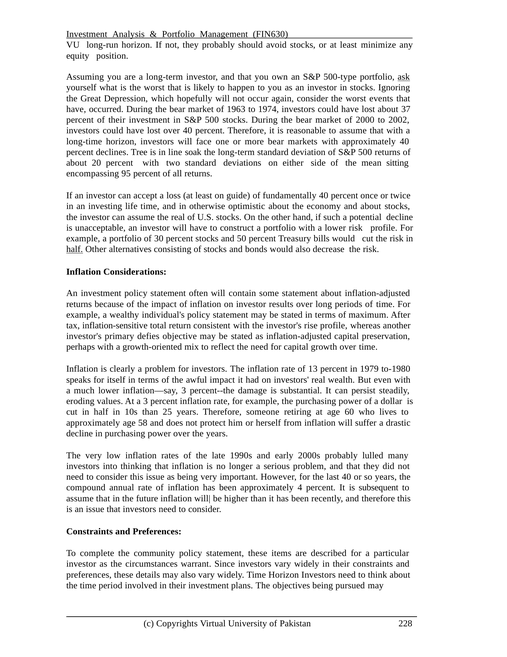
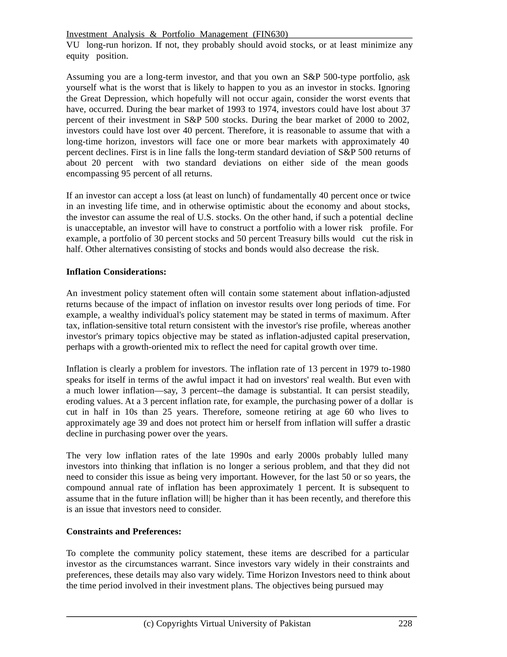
1963: 1963 -> 1993
Tree: Tree -> First
soak: soak -> falls
sitting: sitting -> goods
guide: guide -> lunch
half at (75, 249) underline: present -> none
defies: defies -> topics
58: 58 -> 39
last 40: 40 -> 50
4: 4 -> 1
